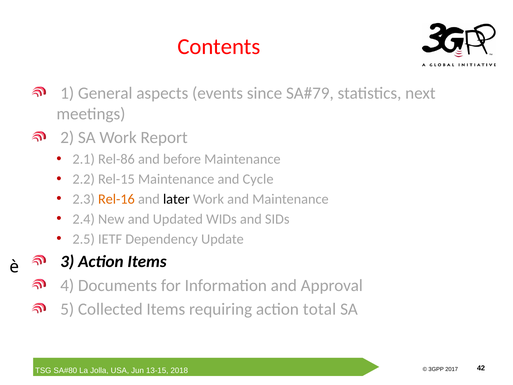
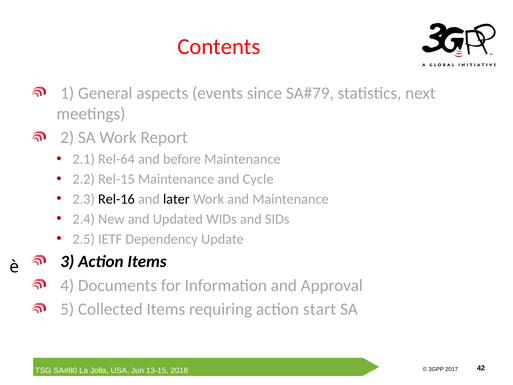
Rel-86: Rel-86 -> Rel-64
Rel-16 colour: orange -> black
total: total -> start
